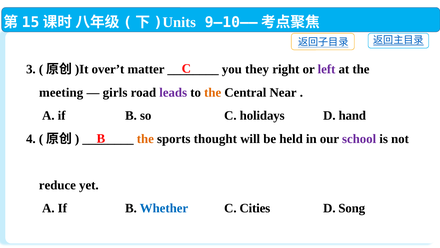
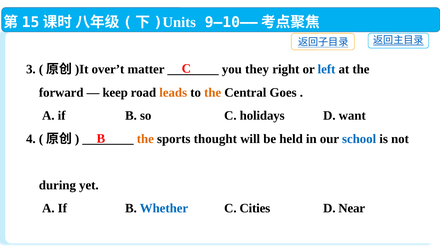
left colour: purple -> blue
meeting: meeting -> forward
girls: girls -> keep
leads colour: purple -> orange
Near: Near -> Goes
hand: hand -> want
school colour: purple -> blue
reduce: reduce -> during
Song: Song -> Near
